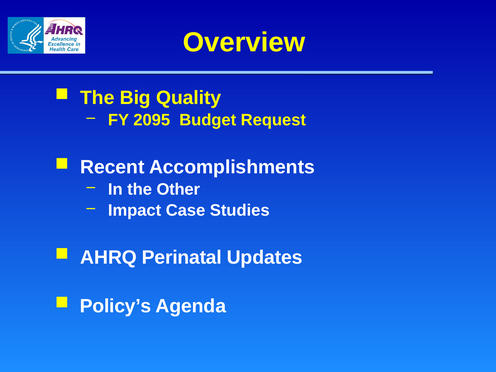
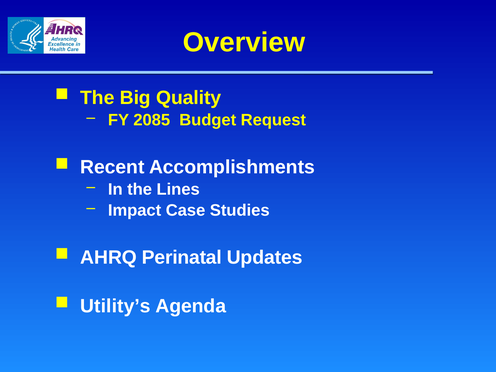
2095: 2095 -> 2085
Other: Other -> Lines
Policy’s: Policy’s -> Utility’s
